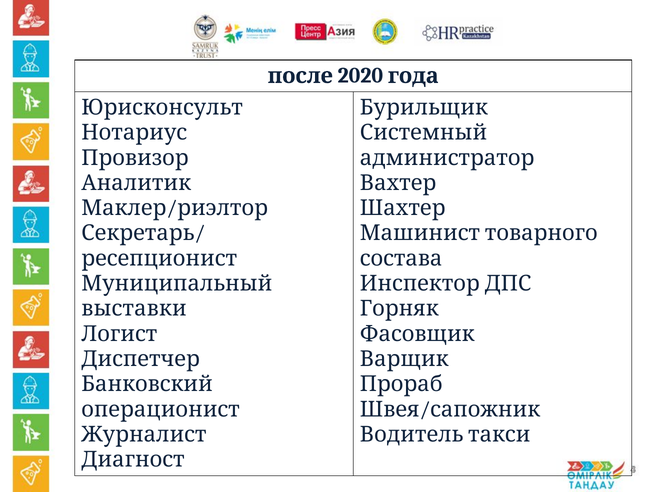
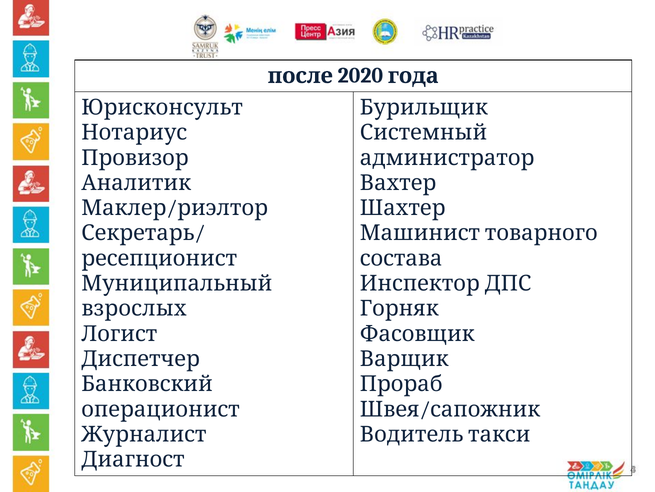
выставки: выставки -> взрослых
